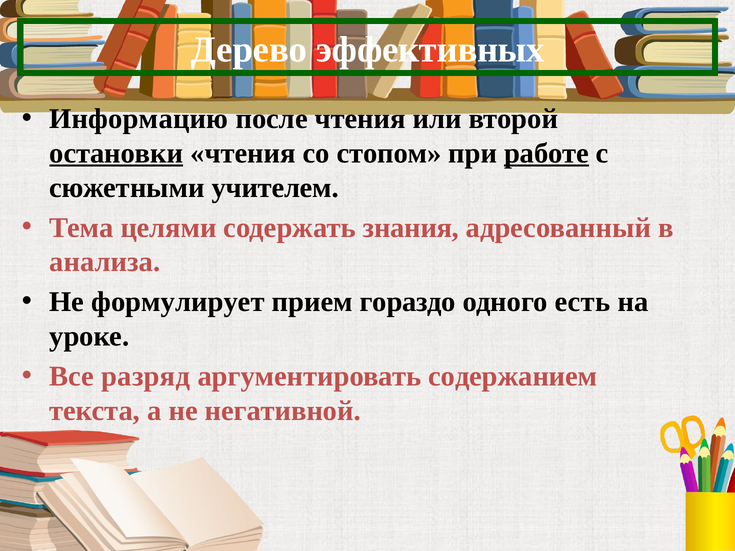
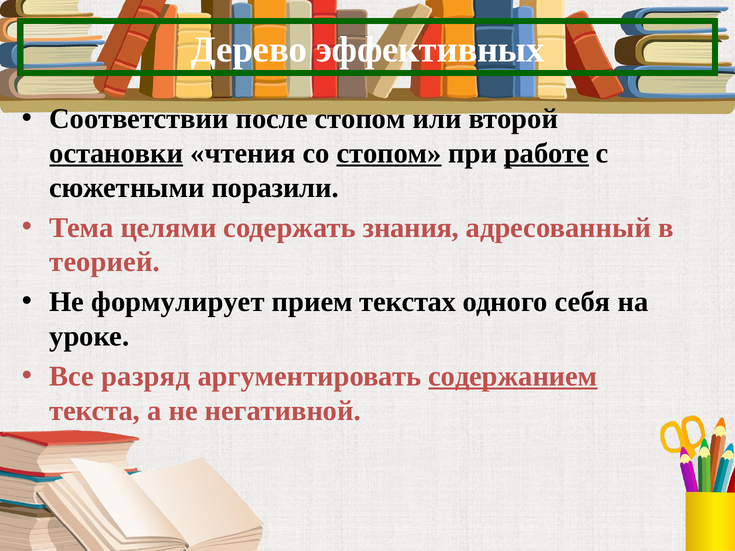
Информацию: Информацию -> Соответствии
после чтения: чтения -> стопом
стопом at (389, 153) underline: none -> present
учителем: учителем -> поразили
анализа: анализа -> теорией
гораздо: гораздо -> текстах
есть: есть -> себя
содержанием underline: none -> present
